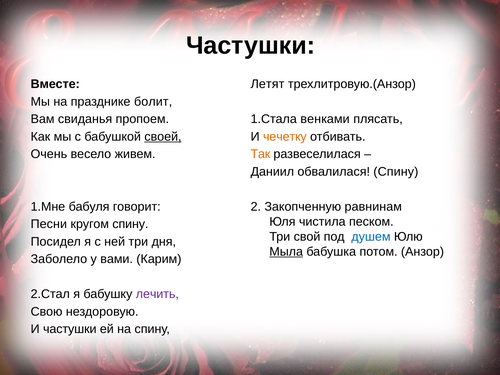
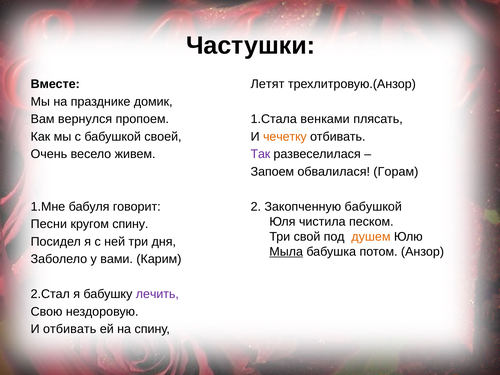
болит: болит -> домик
свиданья: свиданья -> вернулся
своей underline: present -> none
Так colour: orange -> purple
Даниил: Даниил -> Запоем
обвалилася Спину: Спину -> Горам
Закопченную равнинам: равнинам -> бабушкой
душем colour: blue -> orange
И частушки: частушки -> отбивать
